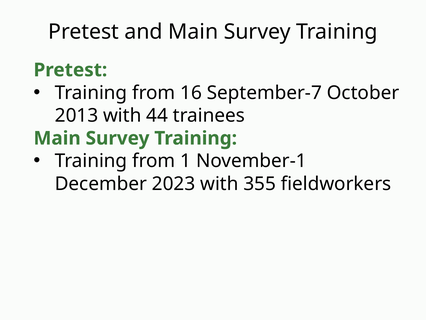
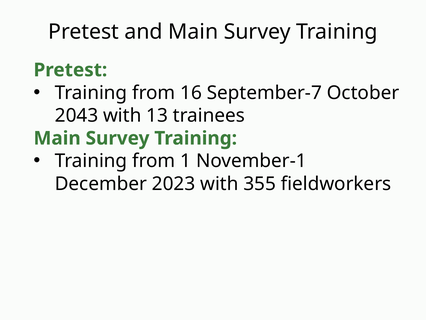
2013: 2013 -> 2043
44: 44 -> 13
